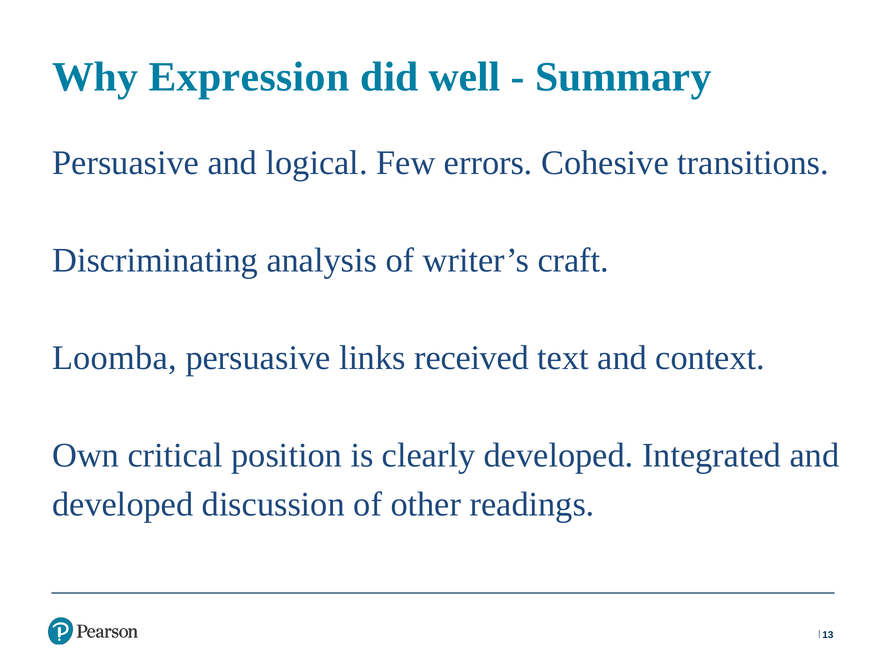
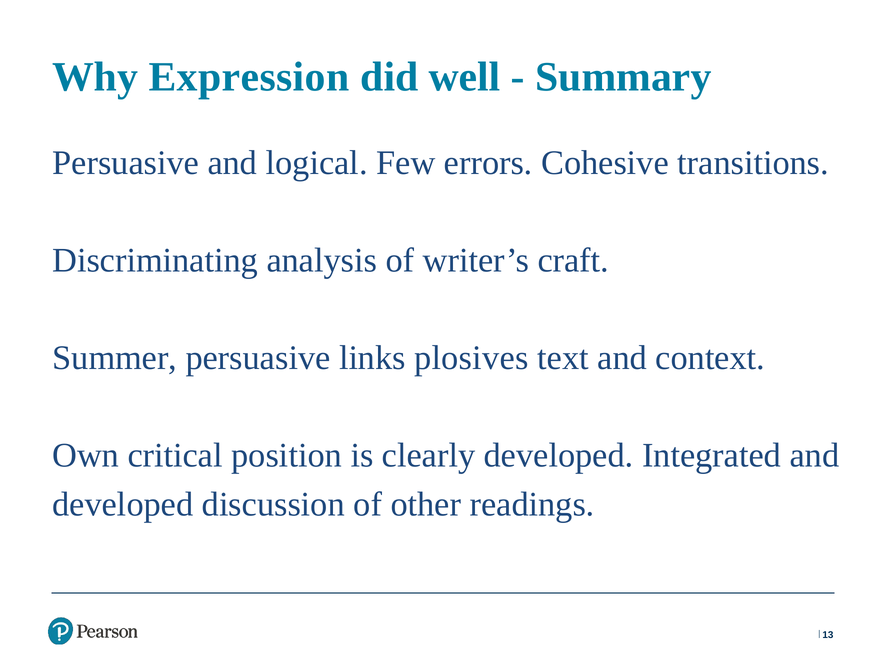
Loomba: Loomba -> Summer
received: received -> plosives
